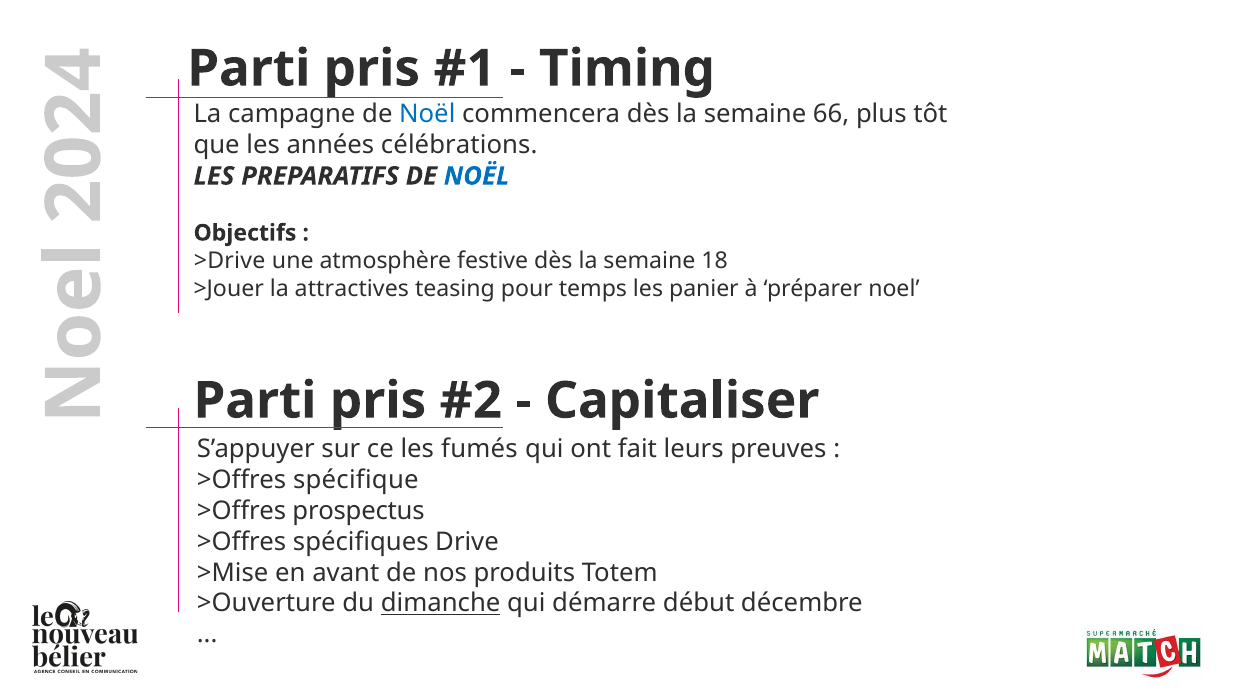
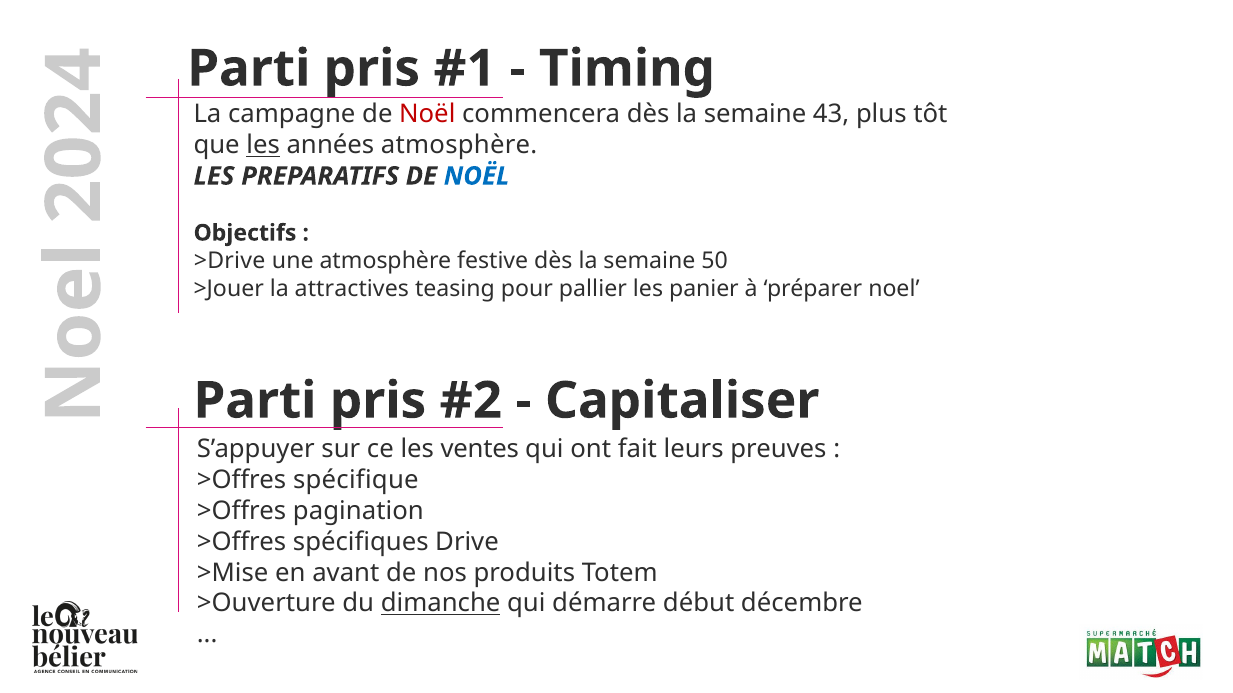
Noël at (427, 115) colour: blue -> red
66: 66 -> 43
les at (263, 145) underline: none -> present
années célébrations: célébrations -> atmosphère
18: 18 -> 50
temps: temps -> pallier
fumés: fumés -> ventes
prospectus: prospectus -> pagination
